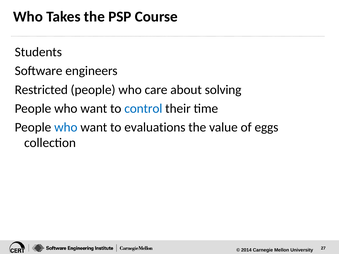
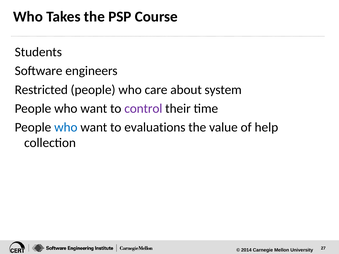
solving: solving -> system
control colour: blue -> purple
eggs: eggs -> help
